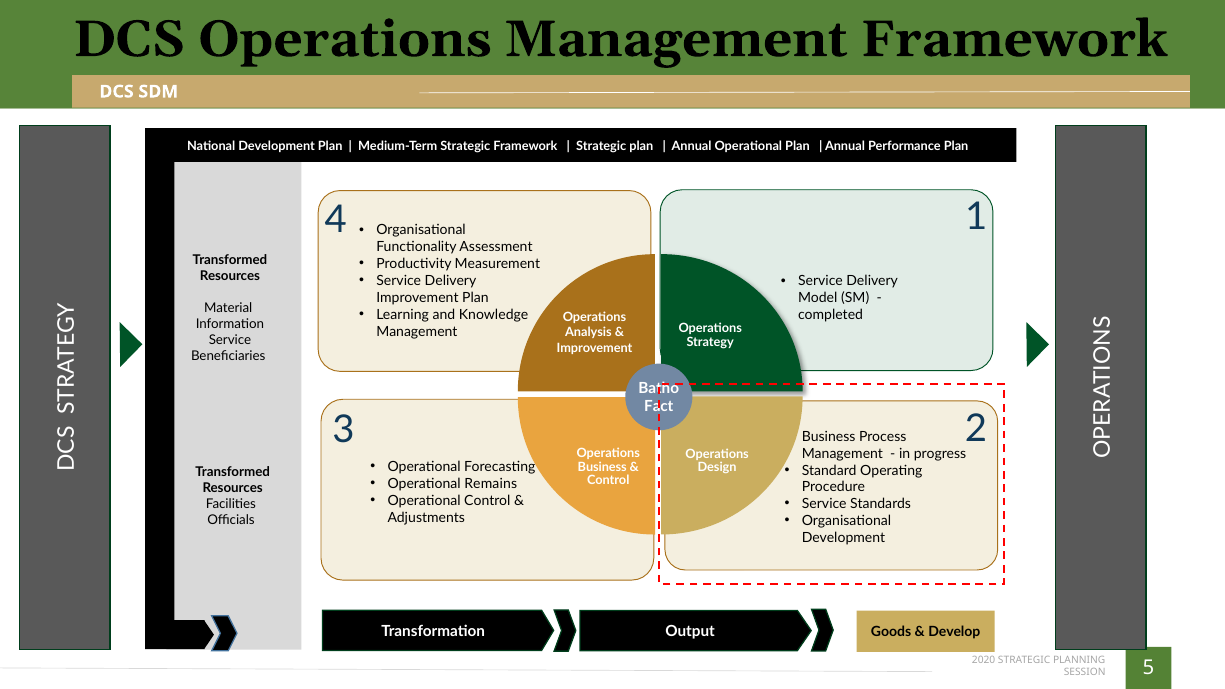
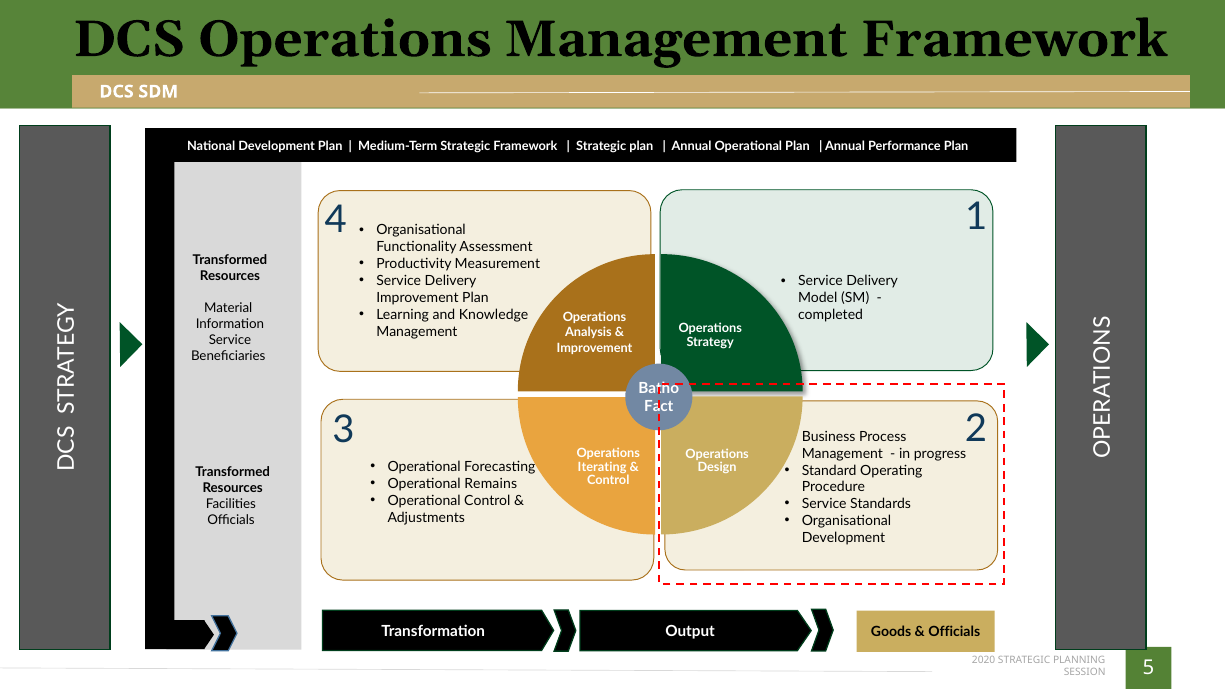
Business at (602, 467): Business -> Iterating
Develop at (954, 632): Develop -> Officials
